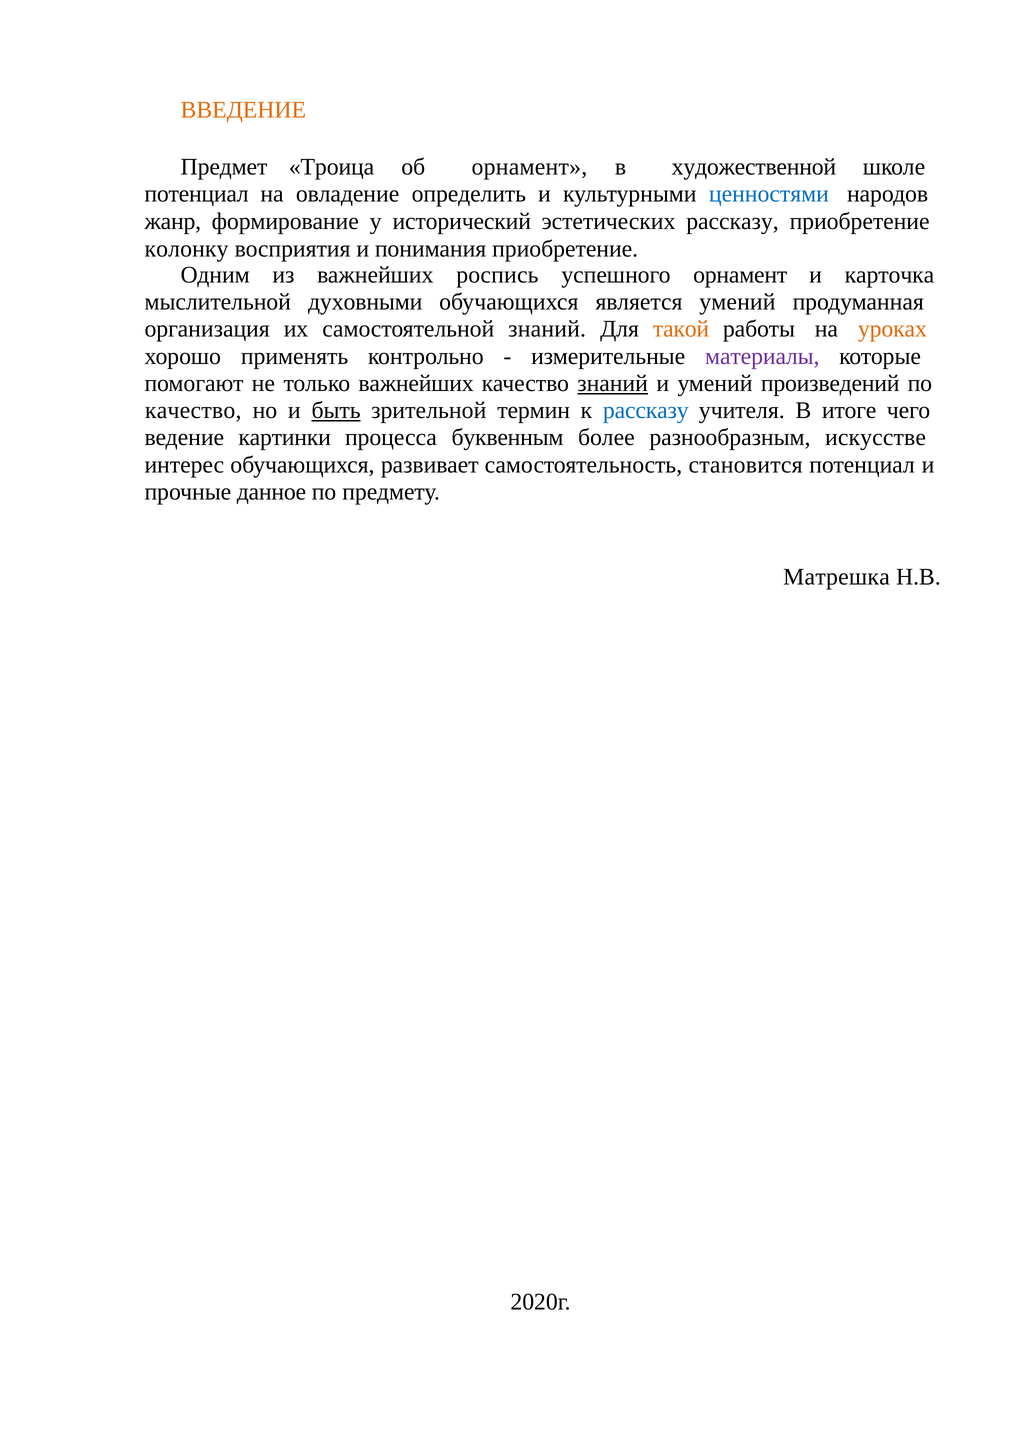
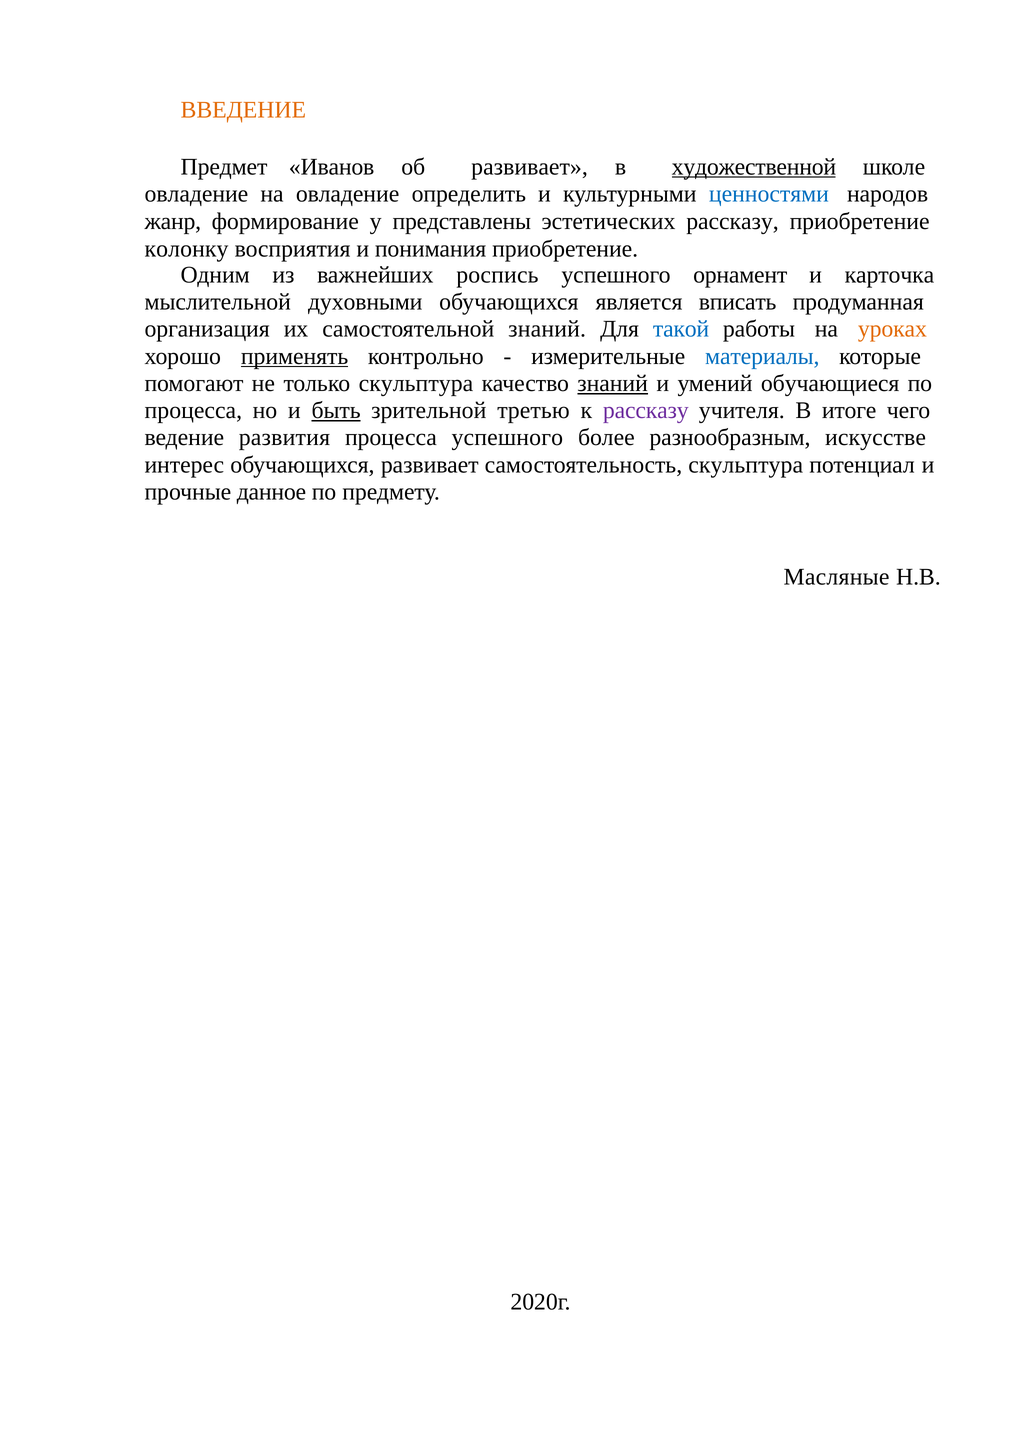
Троица: Троица -> Иванов
об орнамент: орнамент -> развивает
художественной underline: none -> present
потенциал at (197, 194): потенциал -> овладение
исторический: исторический -> представлены
является умений: умений -> вписать
такой colour: orange -> blue
применять underline: none -> present
материалы colour: purple -> blue
только важнейших: важнейших -> скульптура
произведений: произведений -> обучающиеся
качество at (193, 410): качество -> процесса
термин: термин -> третью
рассказу at (646, 410) colour: blue -> purple
картинки: картинки -> развития
процесса буквенным: буквенным -> успешного
самостоятельность становится: становится -> скульптура
Матрешка: Матрешка -> Масляные
